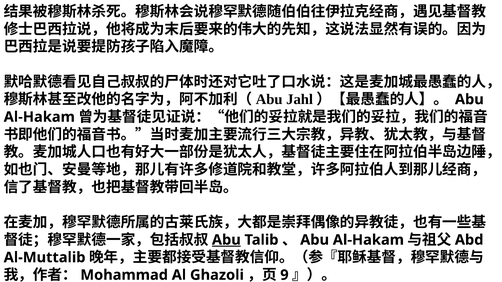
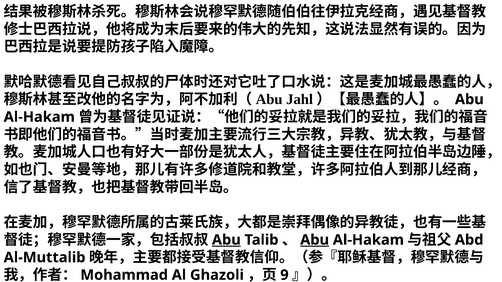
Abu at (315, 240) underline: none -> present
